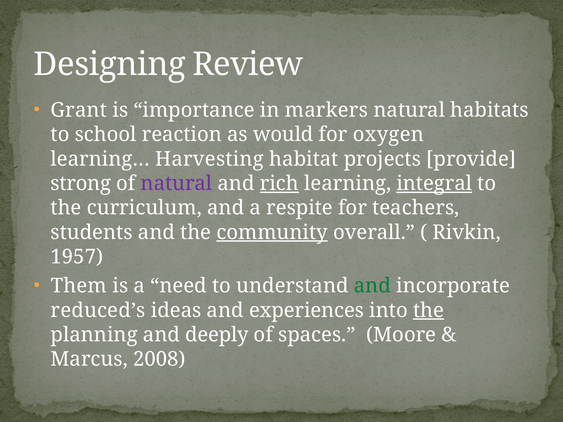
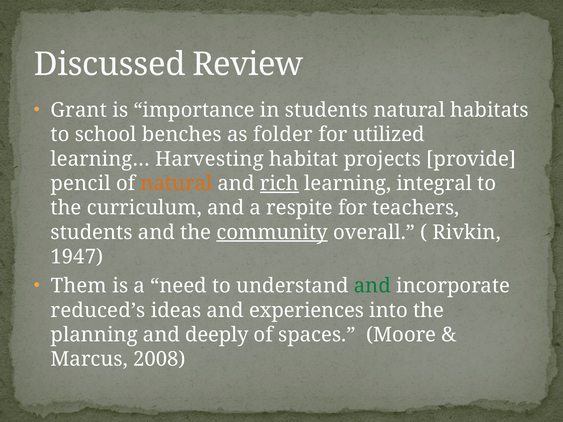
Designing: Designing -> Discussed
in markers: markers -> students
reaction: reaction -> benches
would: would -> folder
oxygen: oxygen -> utilized
strong: strong -> pencil
natural at (176, 184) colour: purple -> orange
integral underline: present -> none
1957: 1957 -> 1947
the at (429, 311) underline: present -> none
